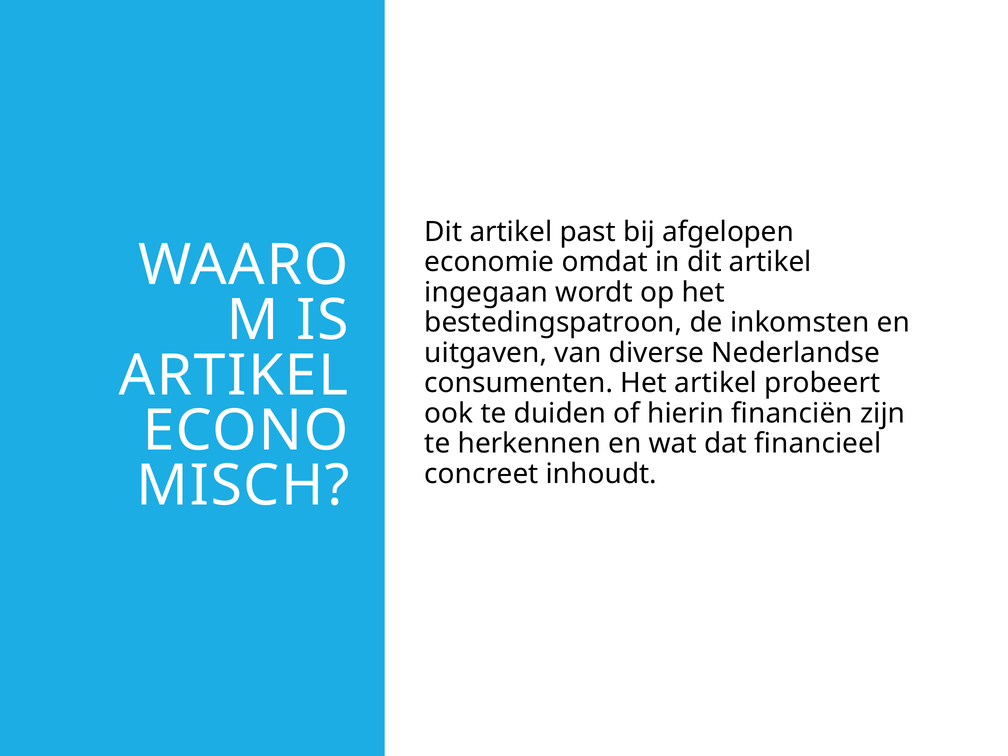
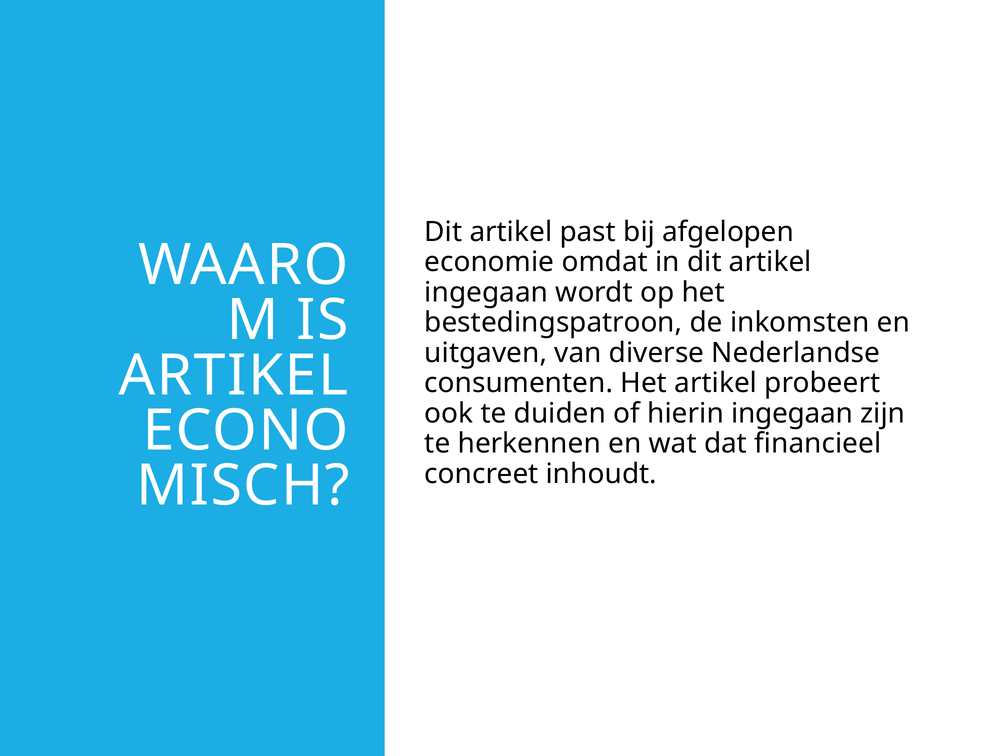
hierin financiën: financiën -> ingegaan
